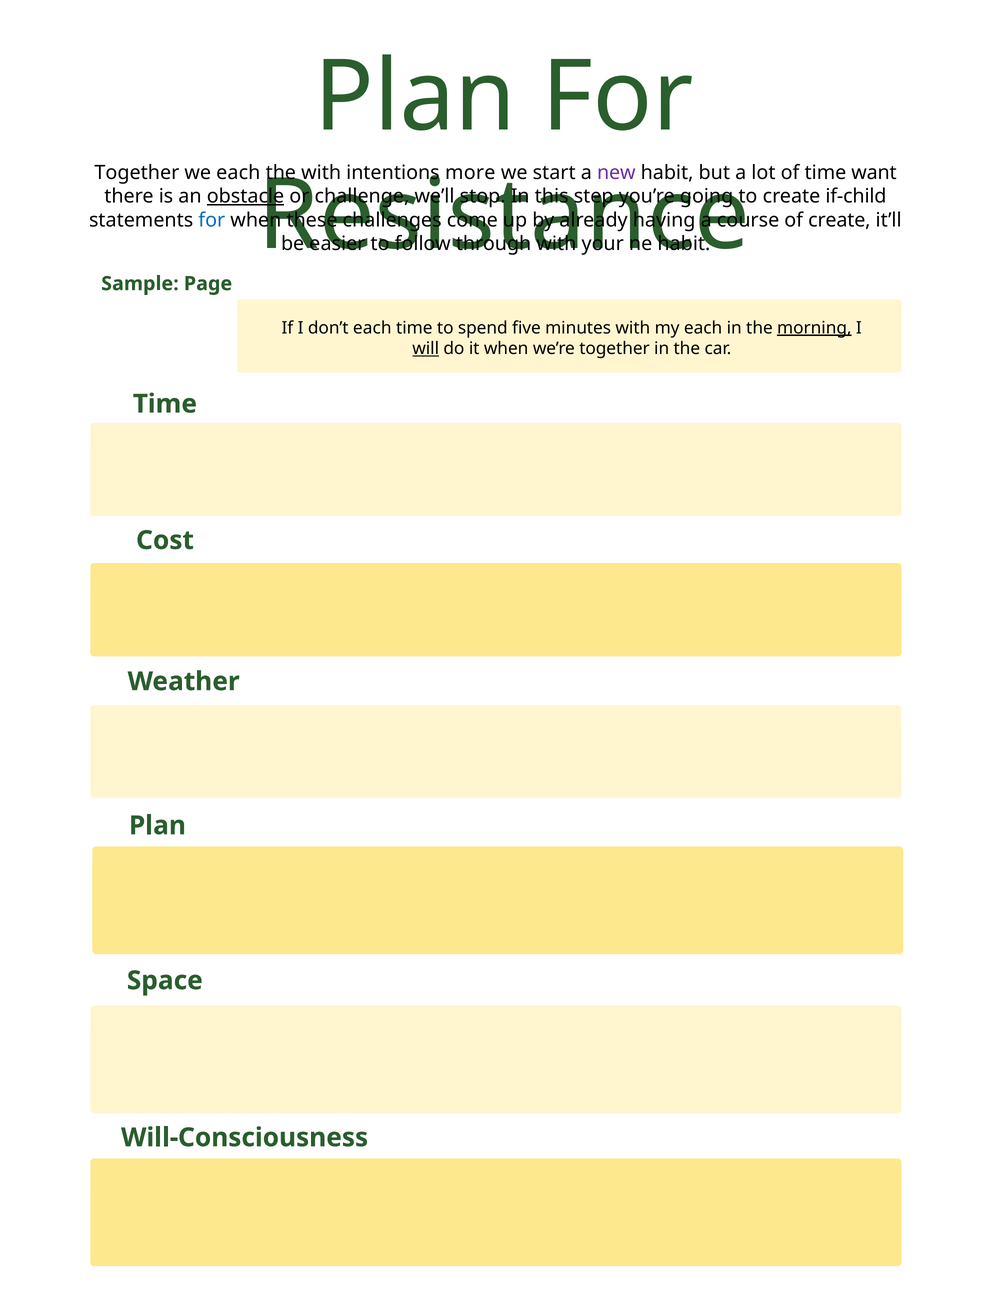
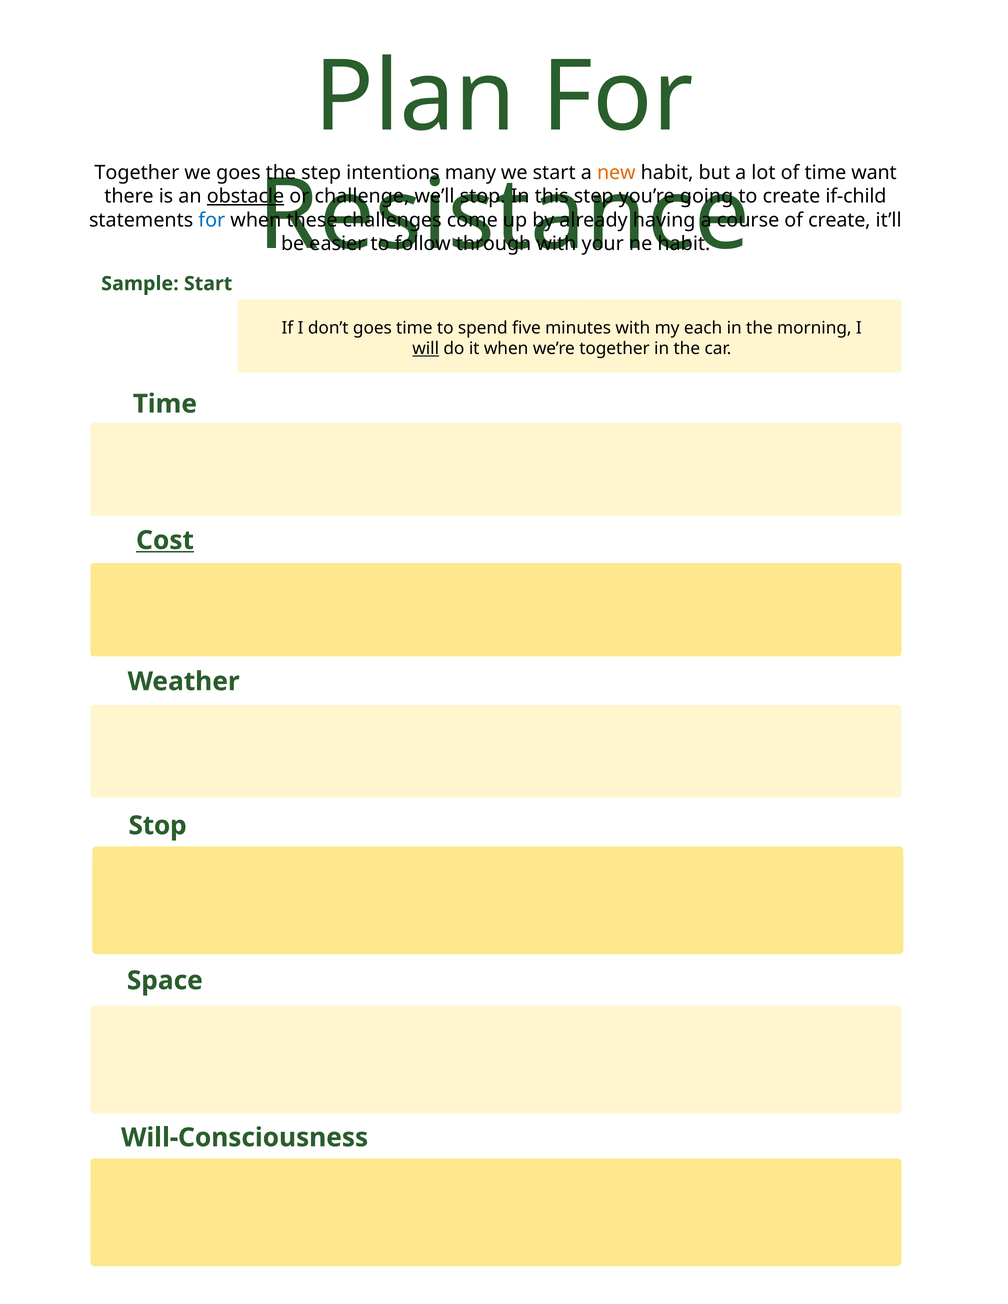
we each: each -> goes
the with: with -> step
more: more -> many
new colour: purple -> orange
Sample Page: Page -> Start
don’t each: each -> goes
morning underline: present -> none
Cost underline: none -> present
Plan at (157, 826): Plan -> Stop
